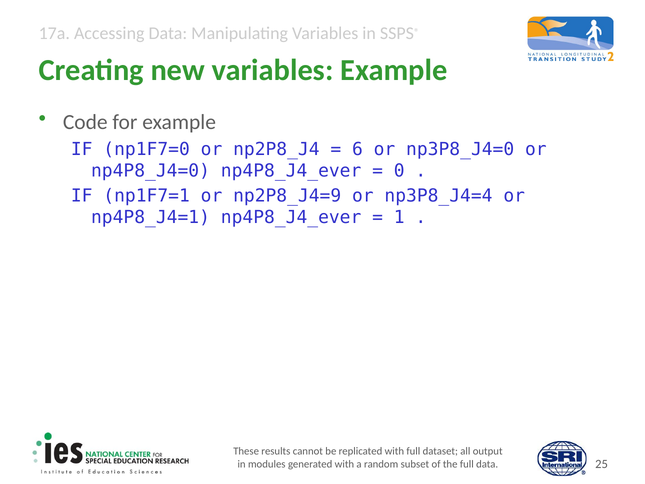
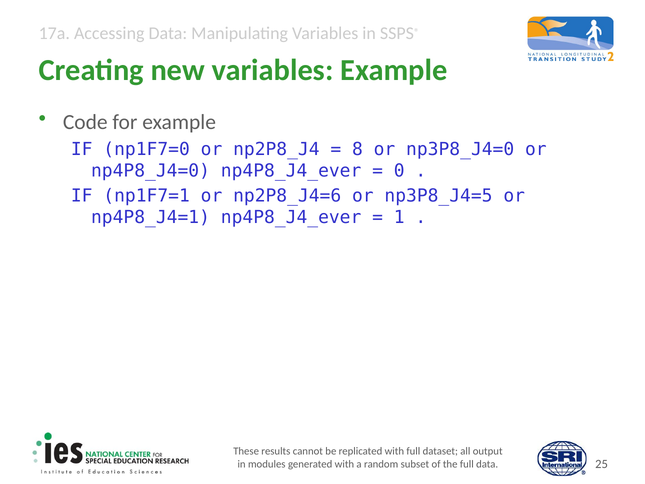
6: 6 -> 8
np2P8_J4=9: np2P8_J4=9 -> np2P8_J4=6
np3P8_J4=4: np3P8_J4=4 -> np3P8_J4=5
